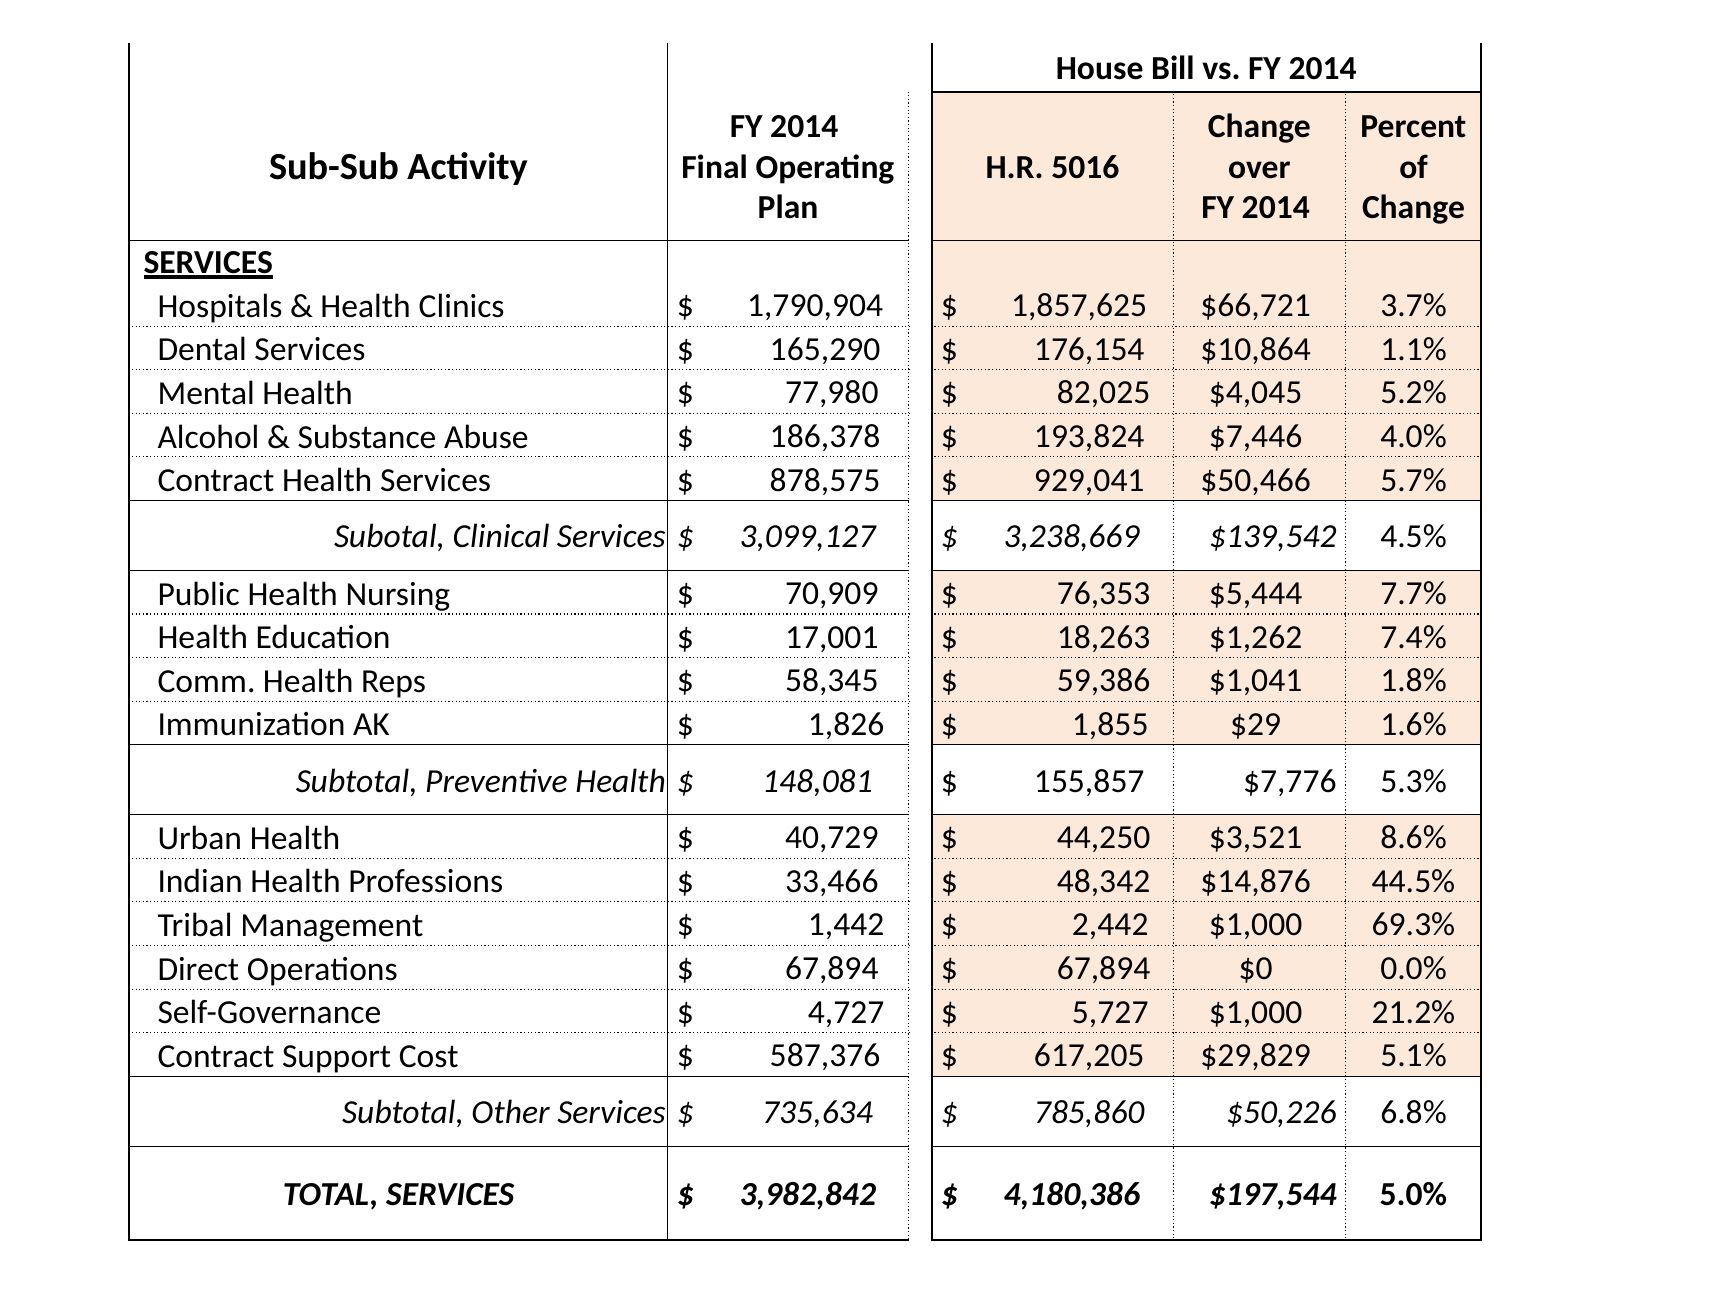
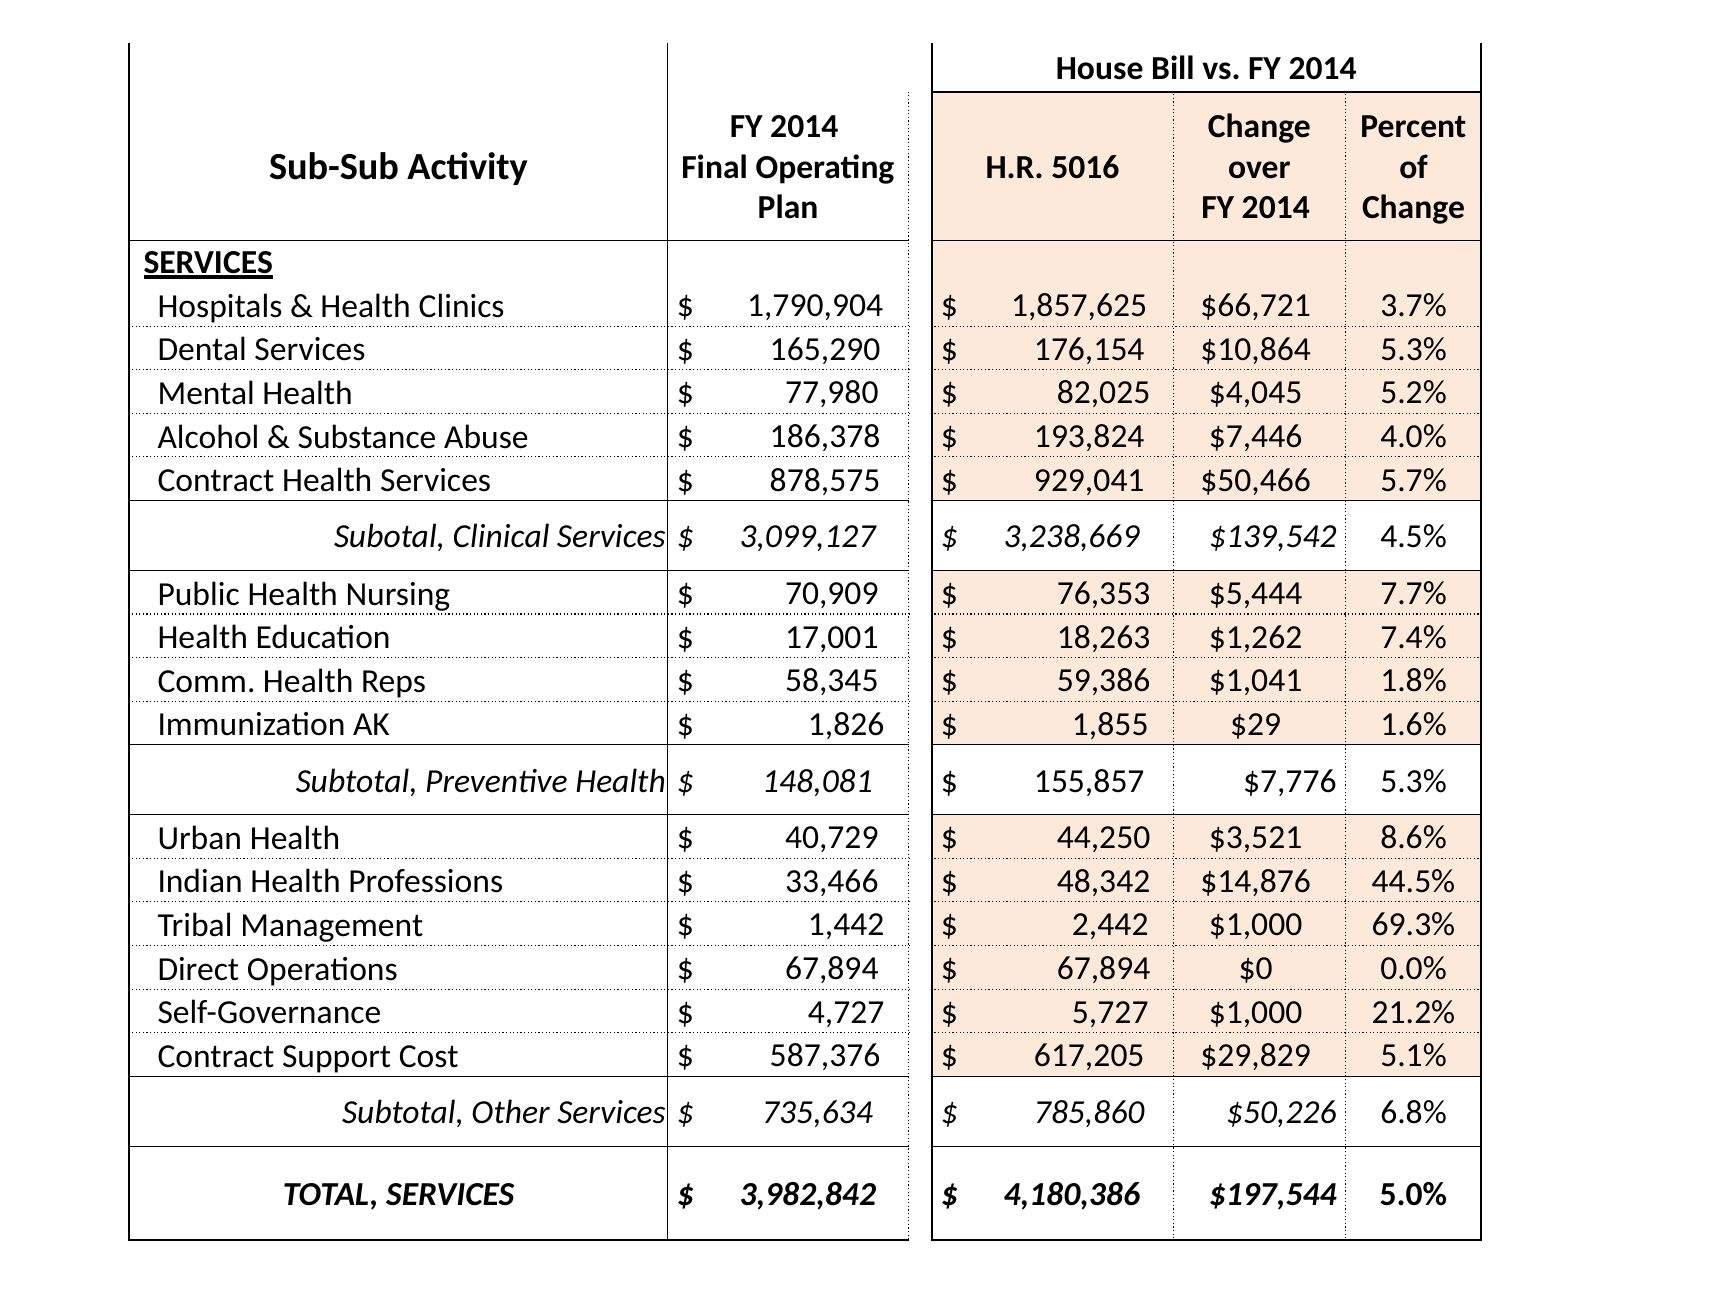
$10,864 1.1%: 1.1% -> 5.3%
